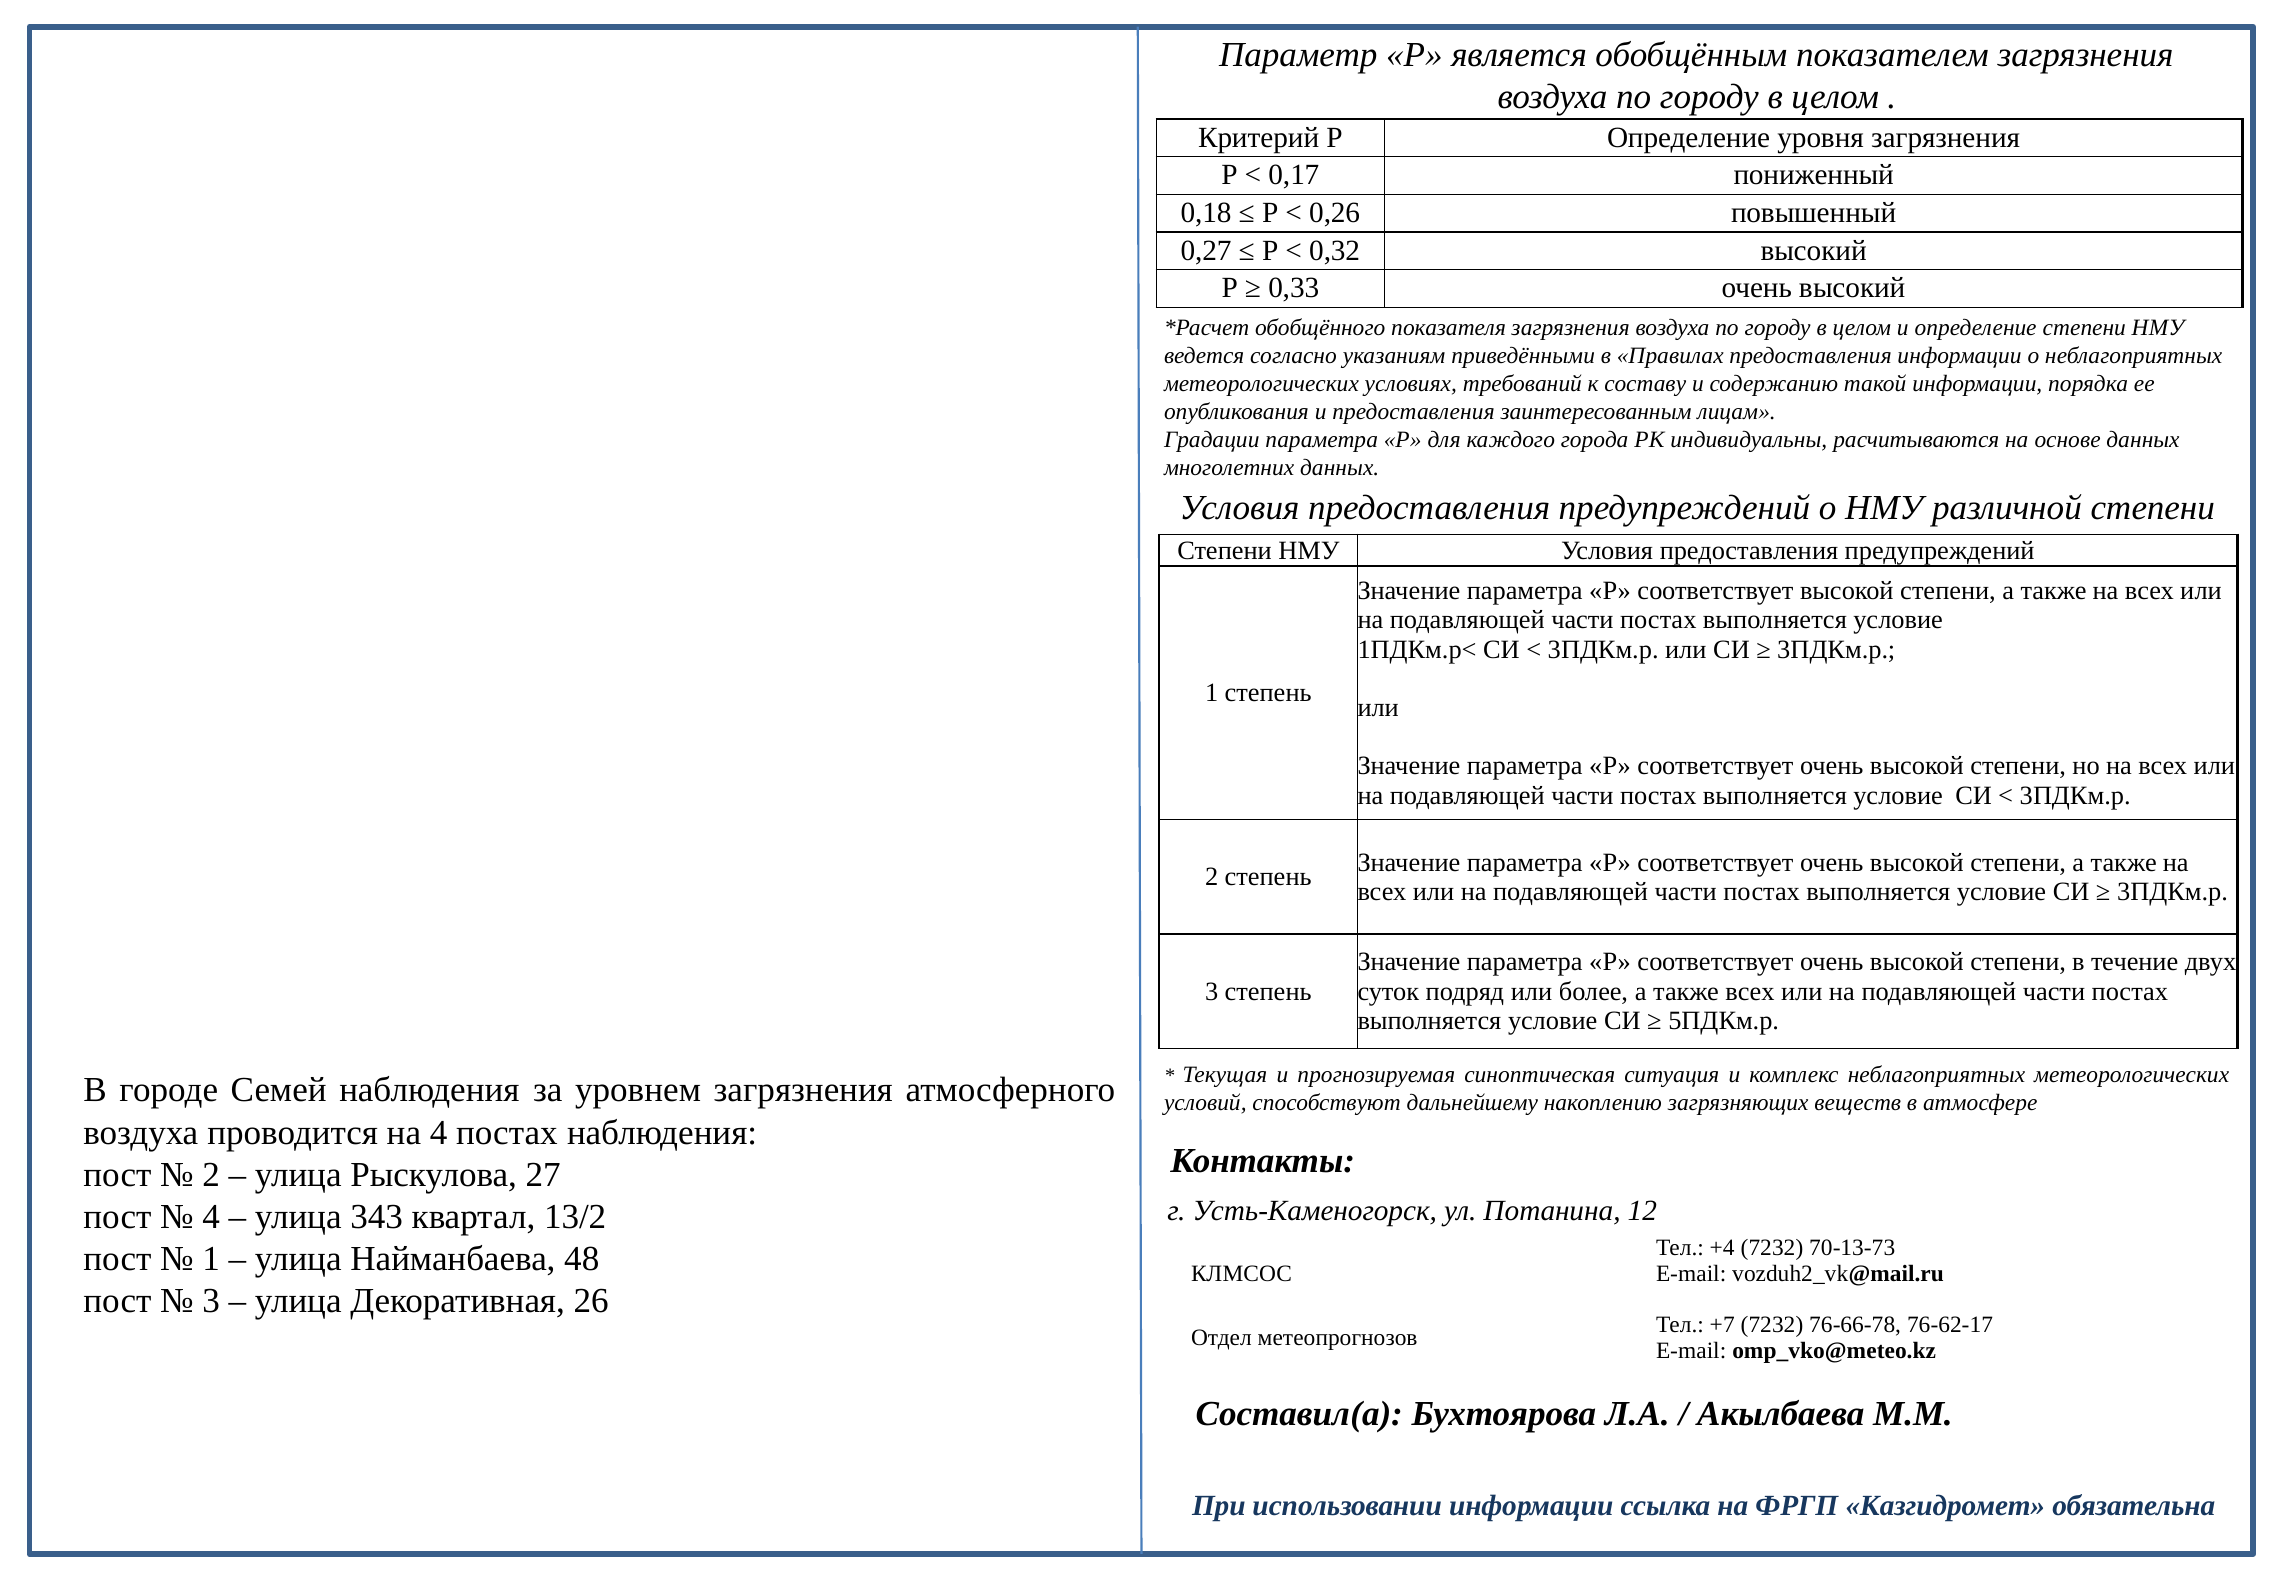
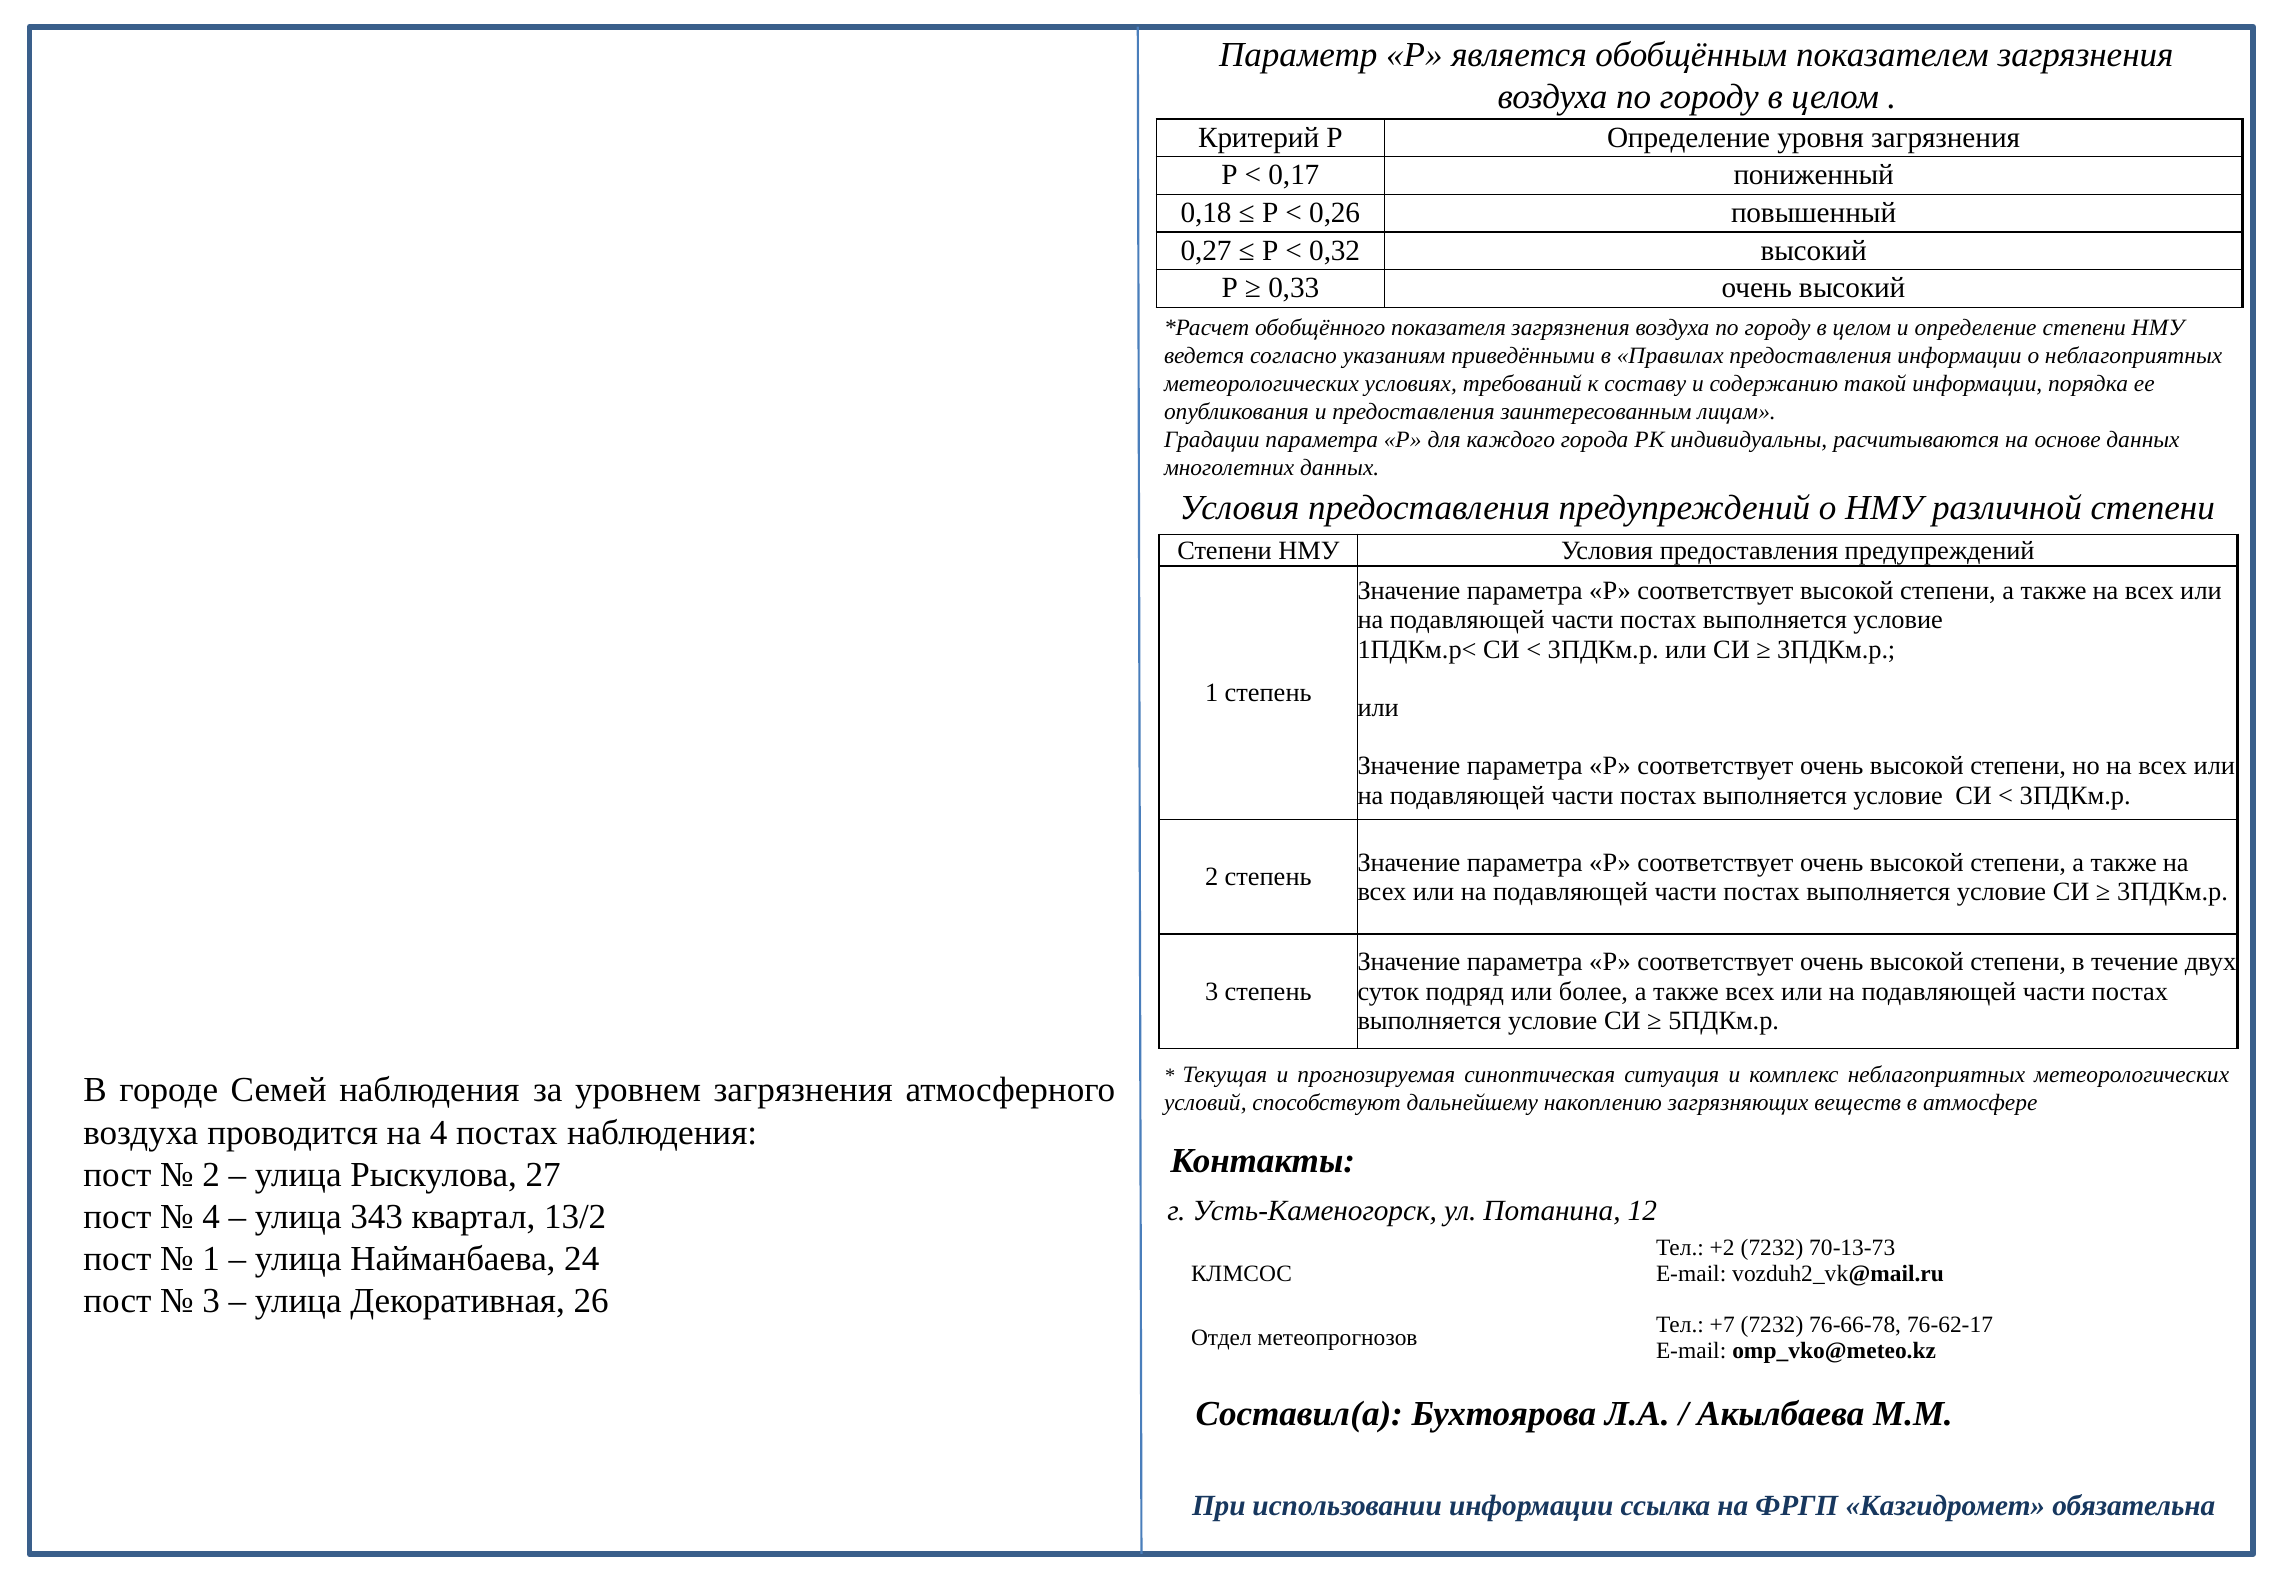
+4: +4 -> +2
48: 48 -> 24
